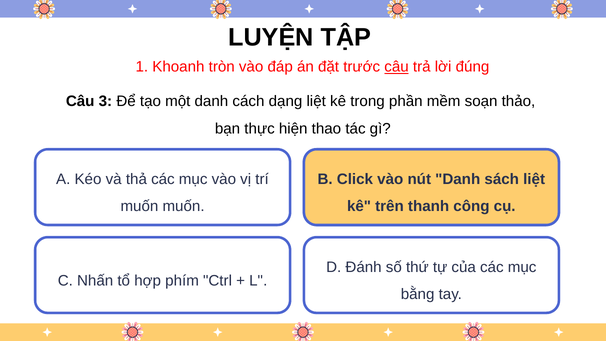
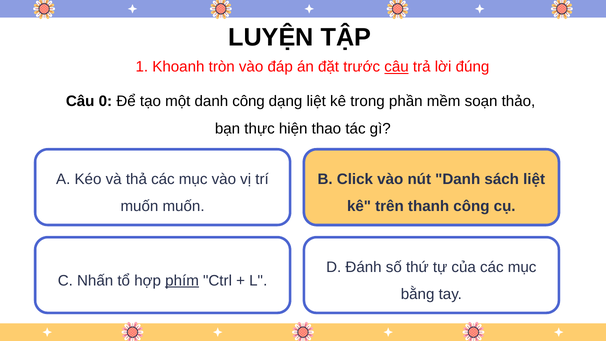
3: 3 -> 0
danh cách: cách -> công
phím underline: none -> present
